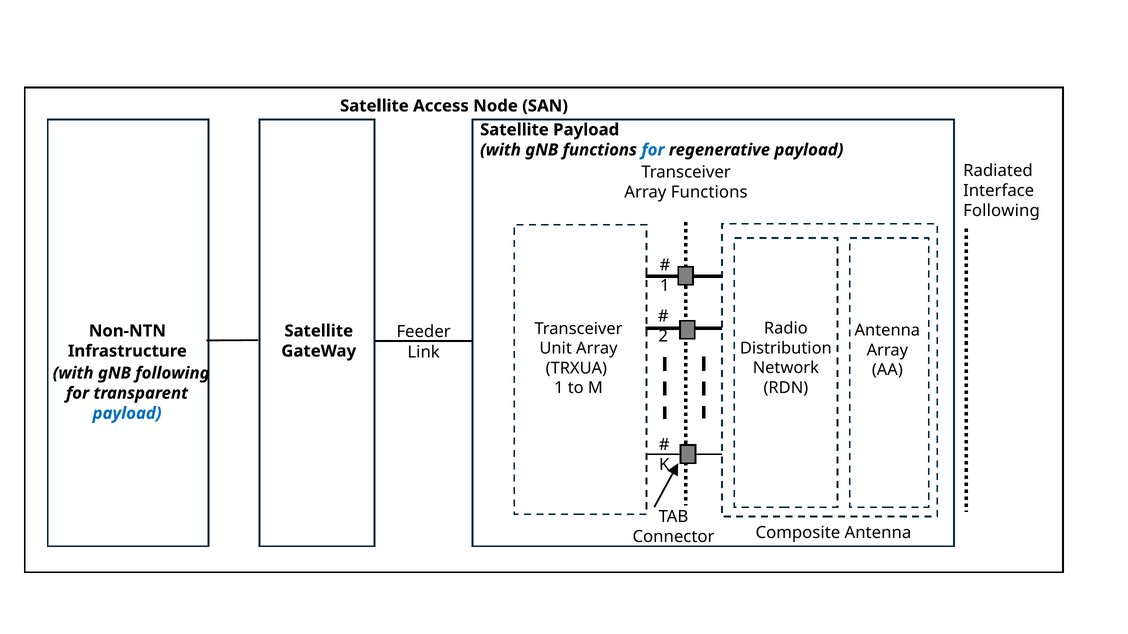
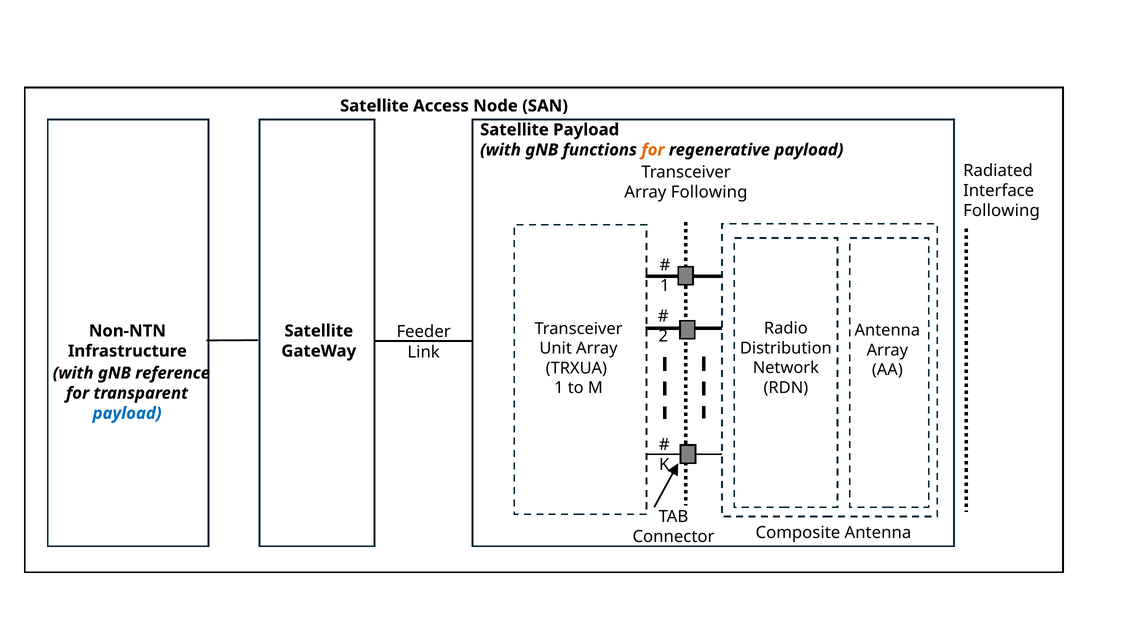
for at (653, 150) colour: blue -> orange
Array Functions: Functions -> Following
gNB following: following -> reference
